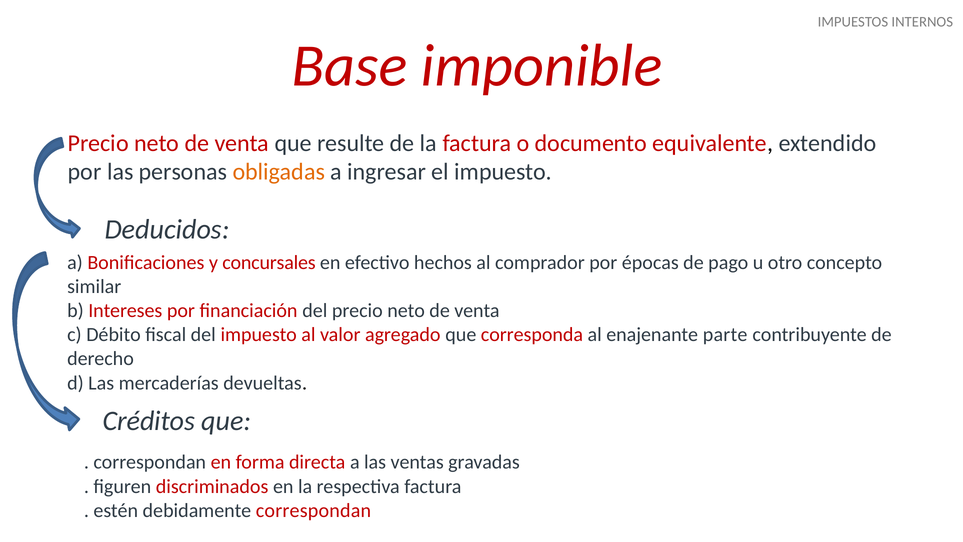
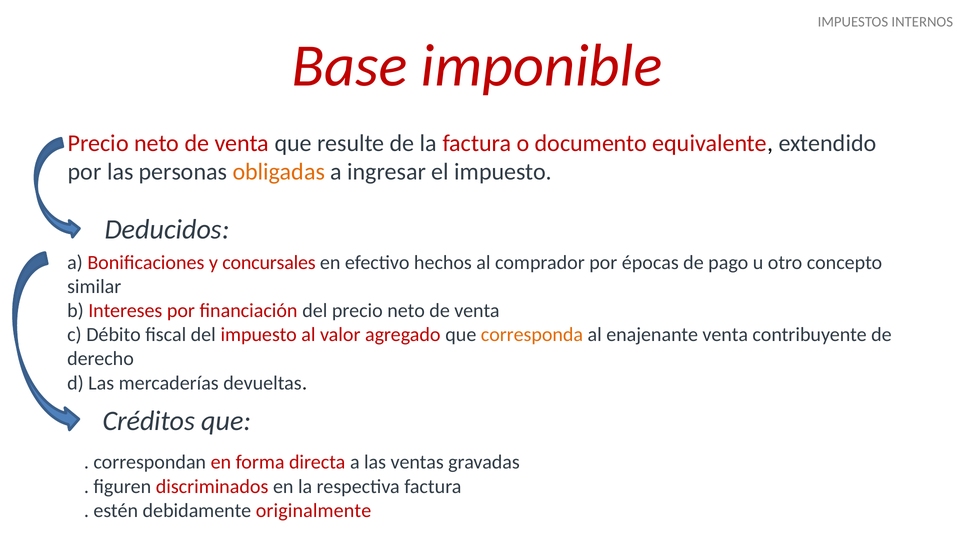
corresponda colour: red -> orange
enajenante parte: parte -> venta
debidamente correspondan: correspondan -> originalmente
